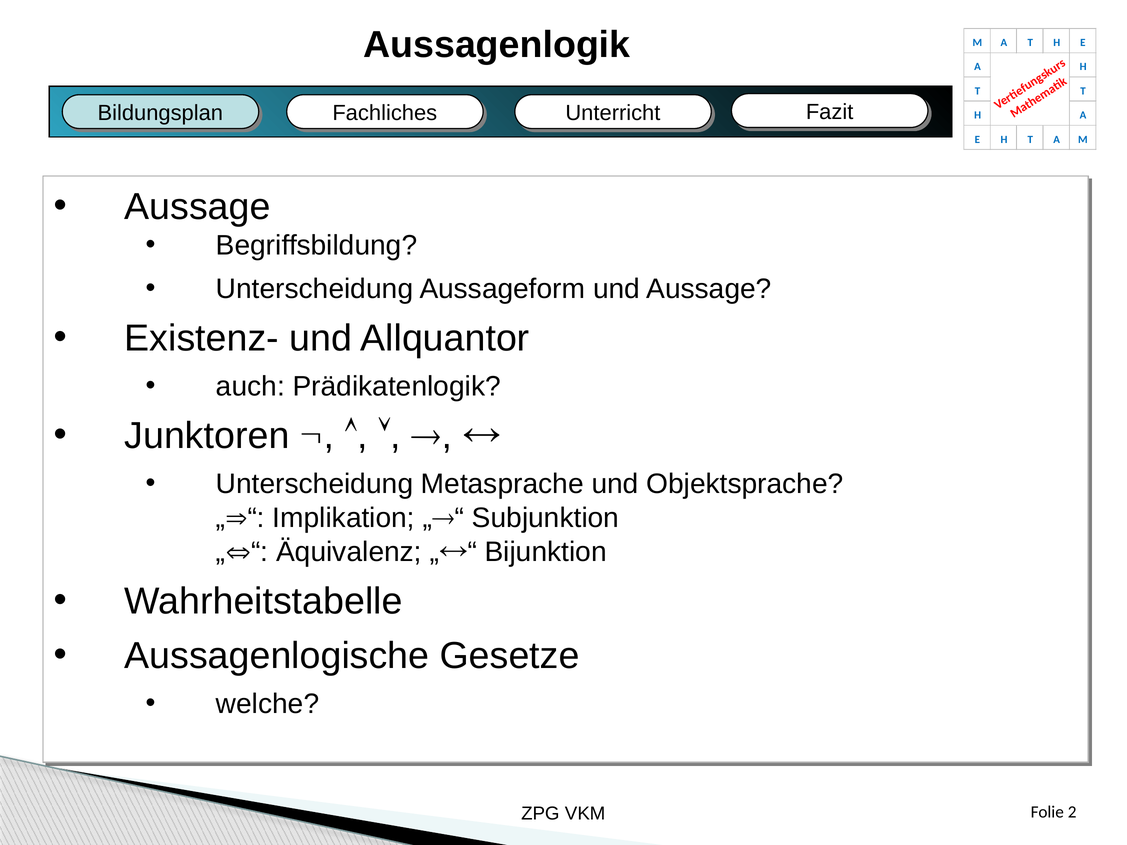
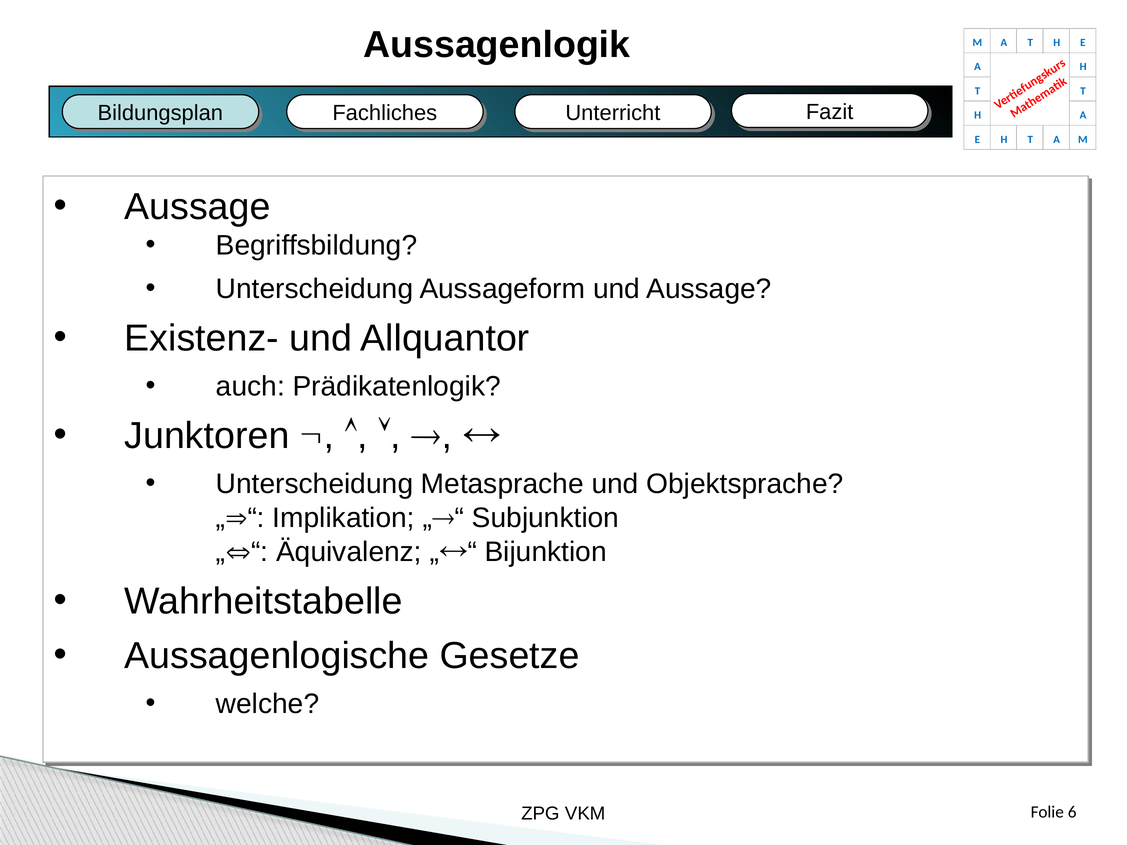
2: 2 -> 6
